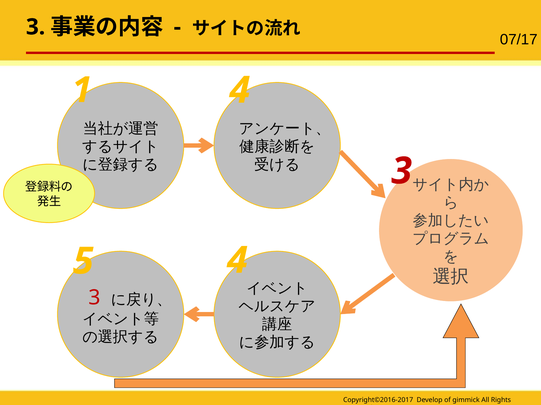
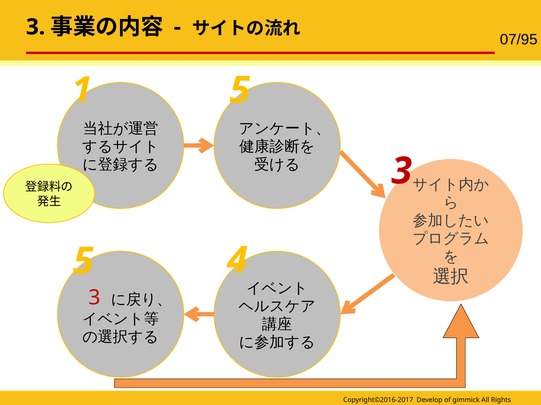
07/17: 07/17 -> 07/95
1 4: 4 -> 5
